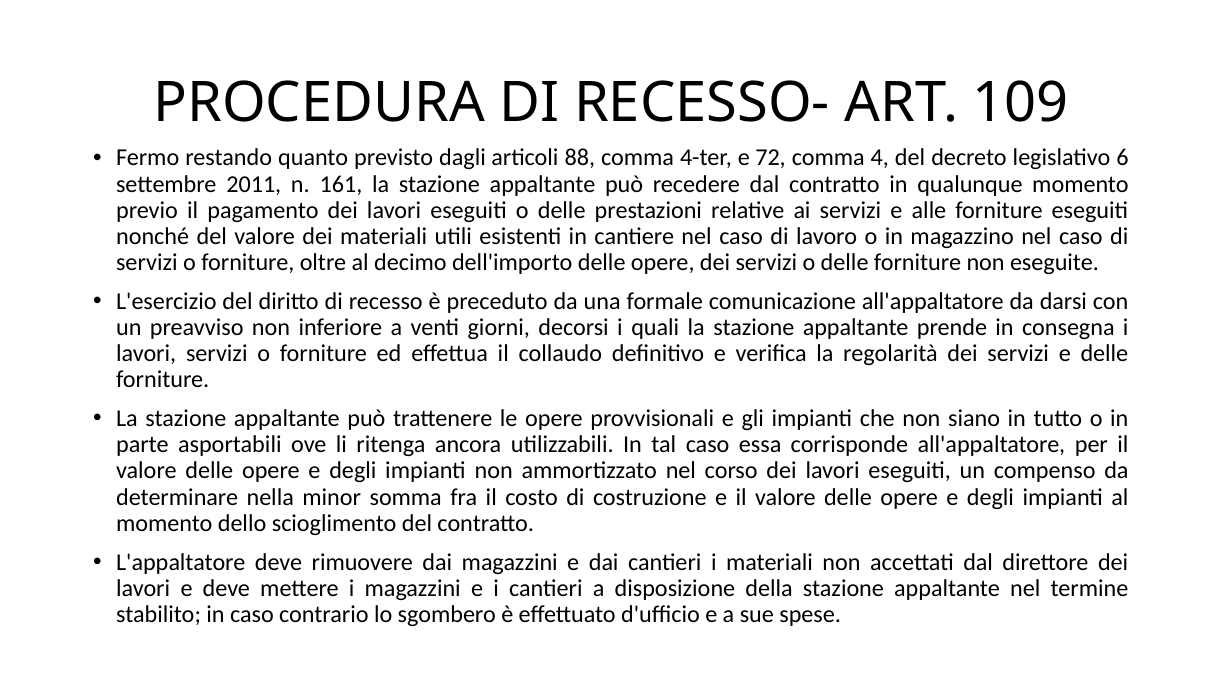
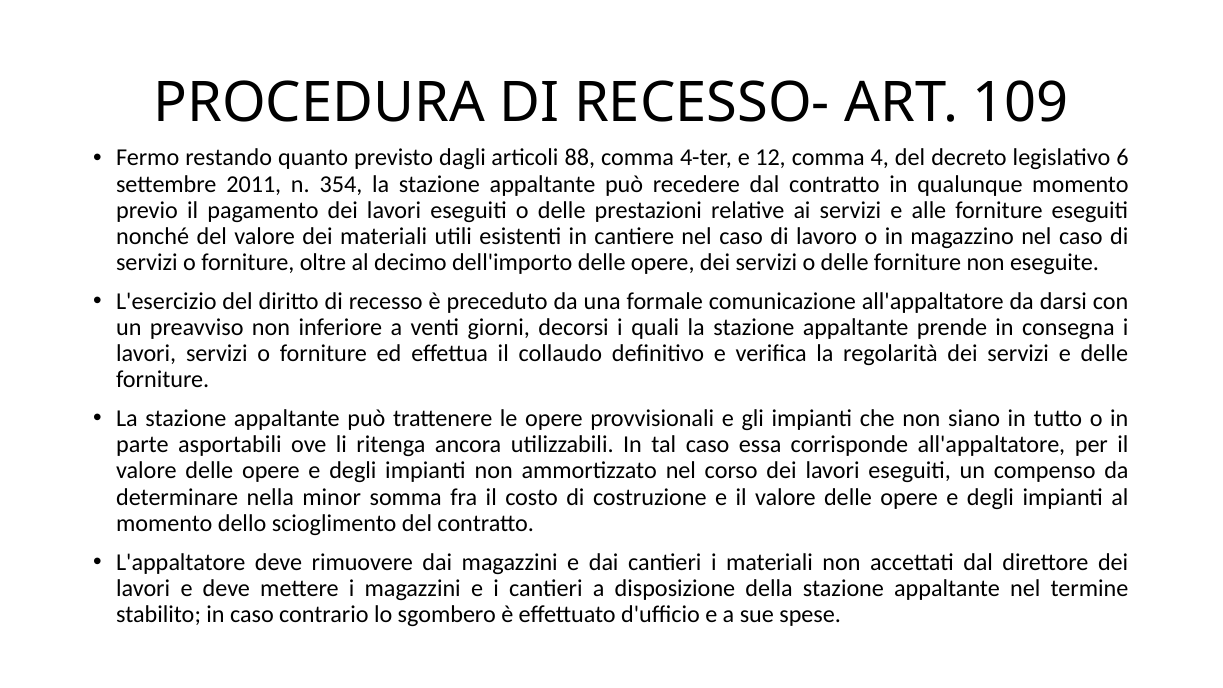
72: 72 -> 12
161: 161 -> 354
